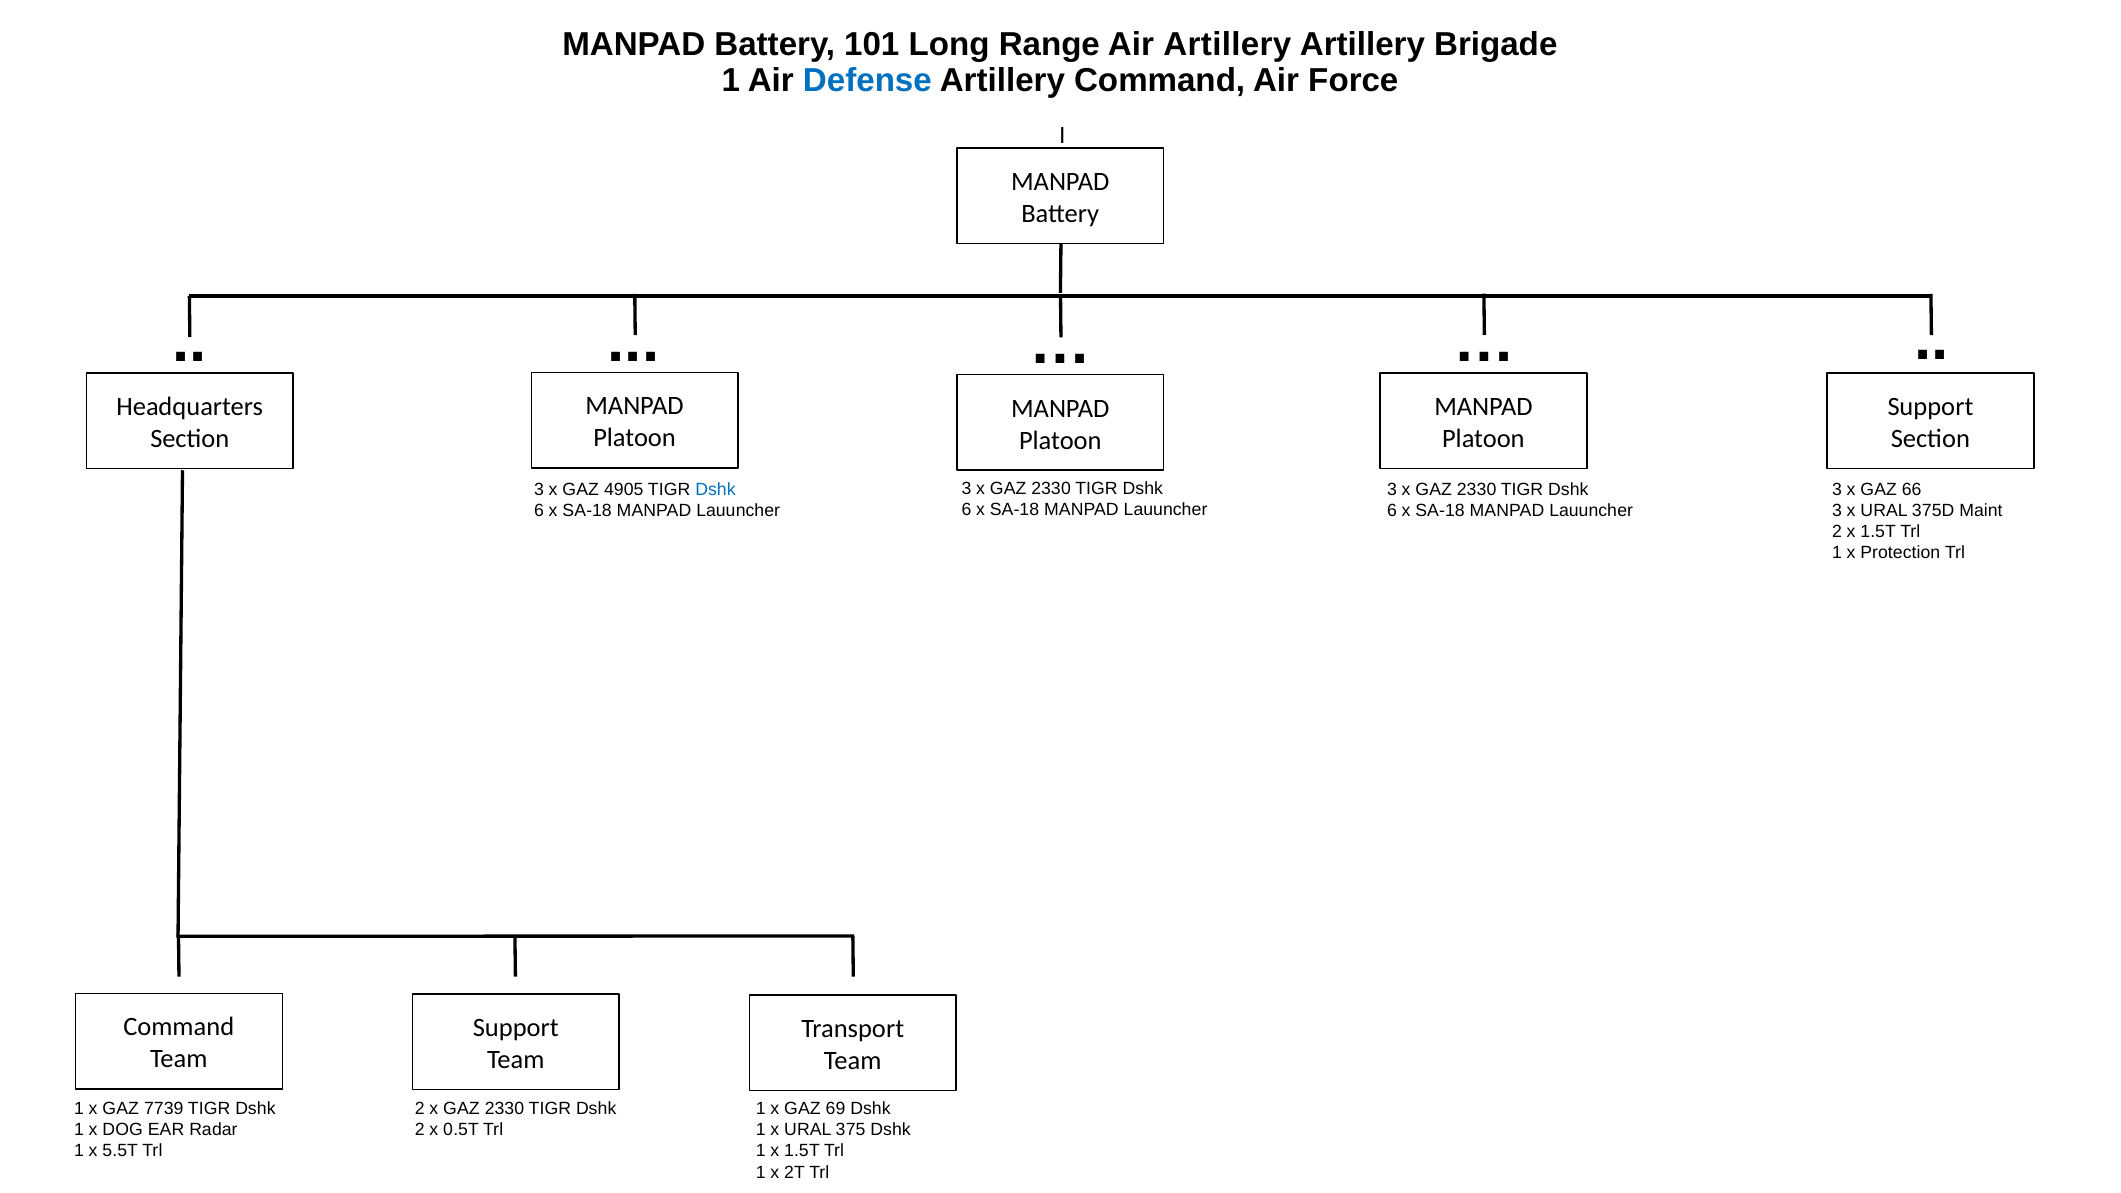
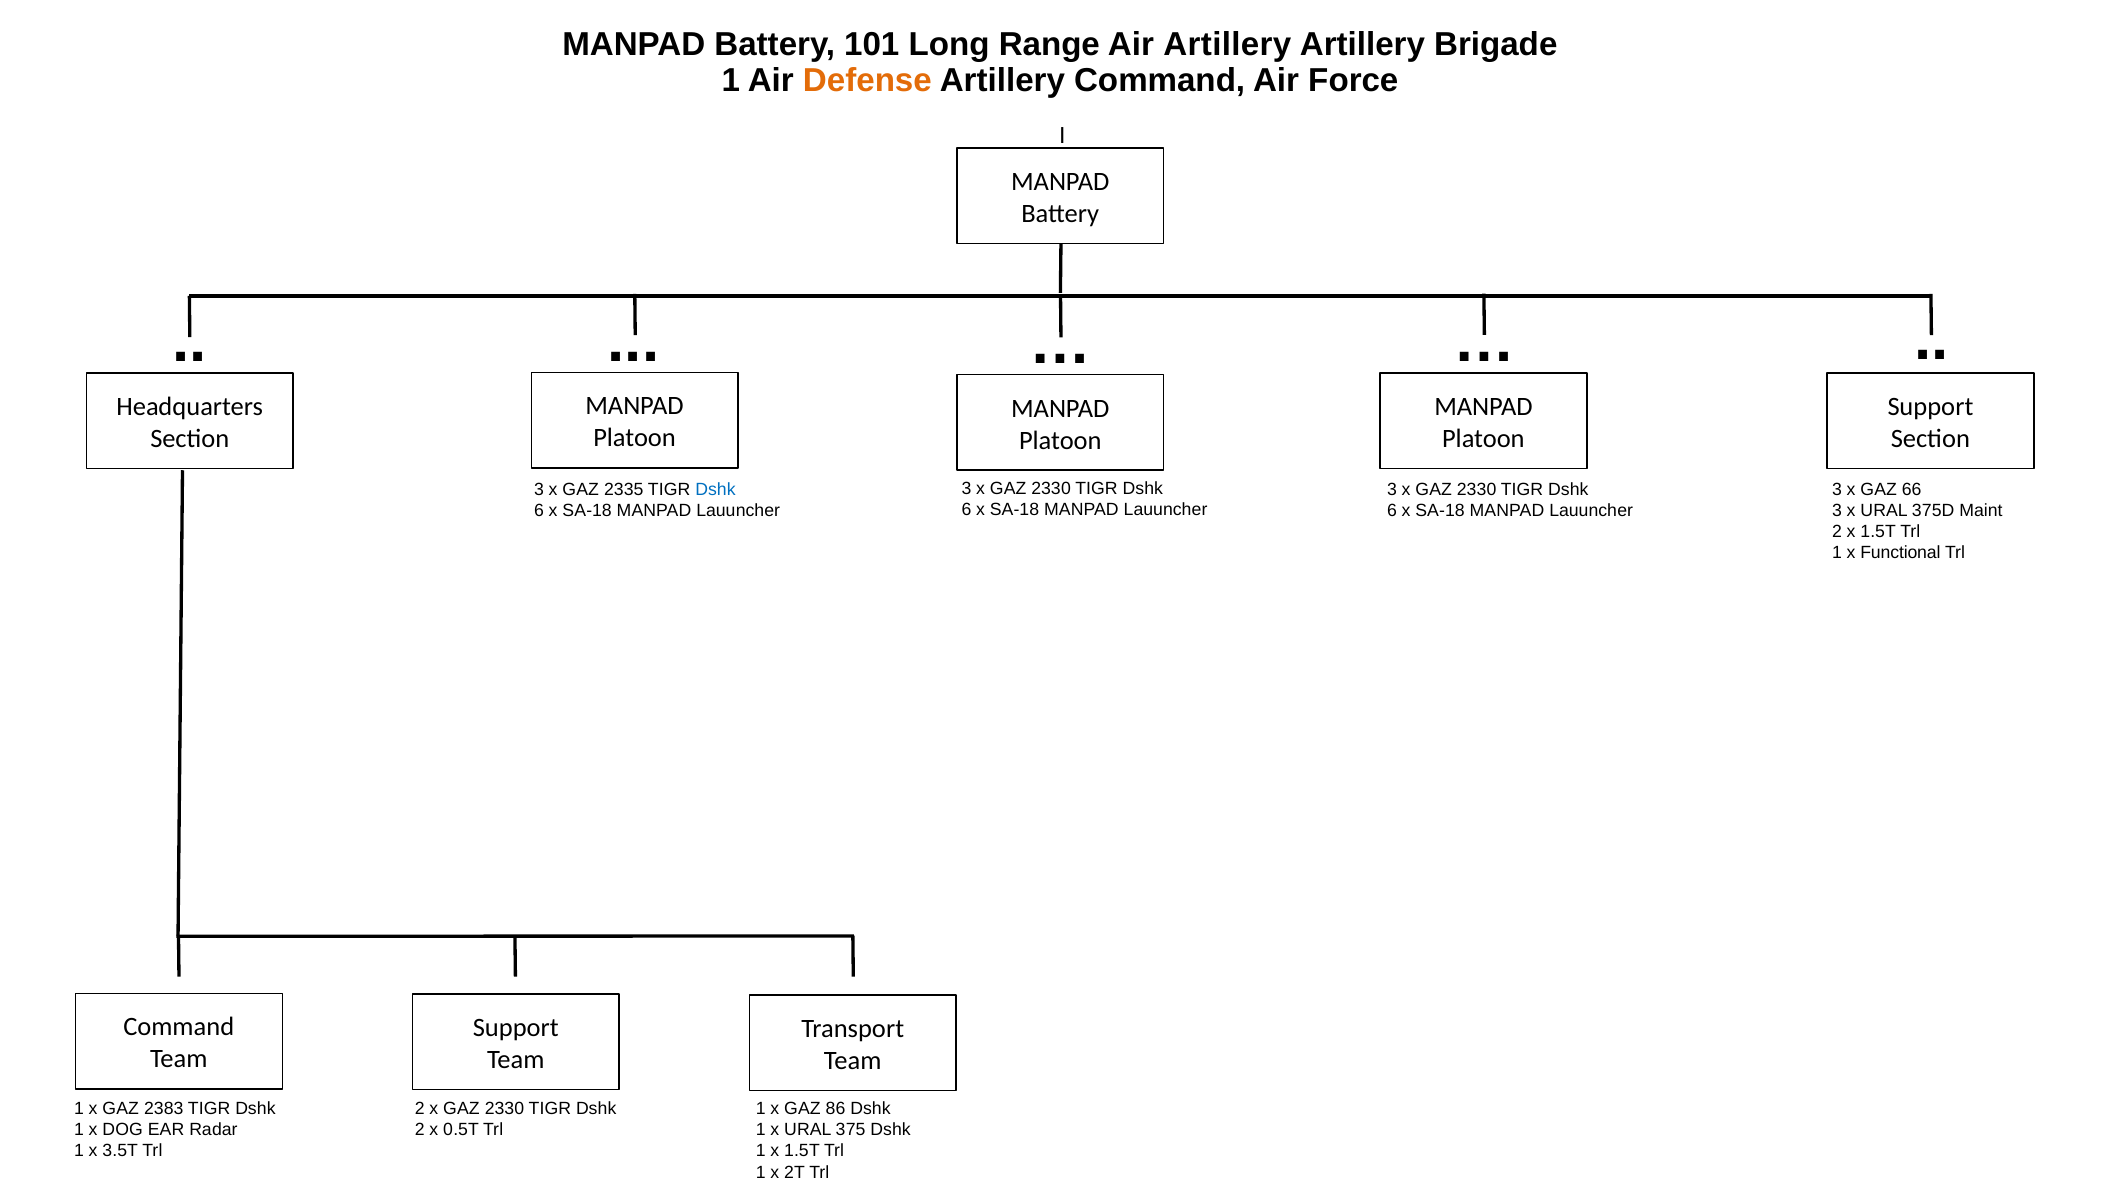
Defense colour: blue -> orange
4905: 4905 -> 2335
Protection: Protection -> Functional
7739: 7739 -> 2383
69: 69 -> 86
5.5T: 5.5T -> 3.5T
